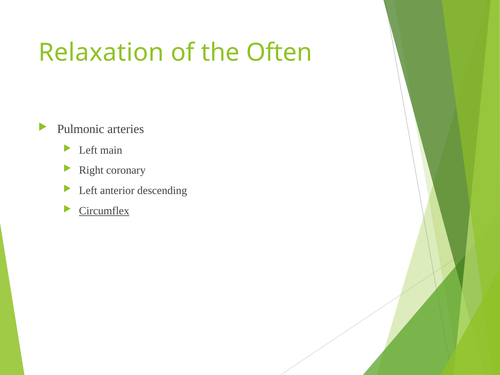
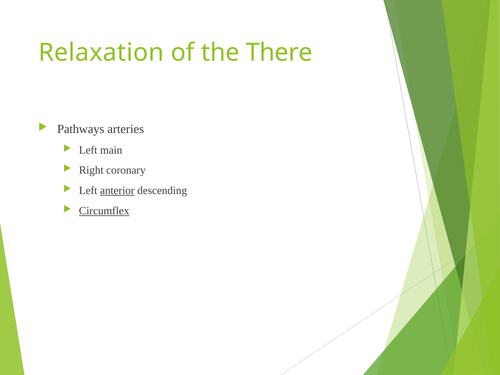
Often: Often -> There
Pulmonic: Pulmonic -> Pathways
anterior underline: none -> present
